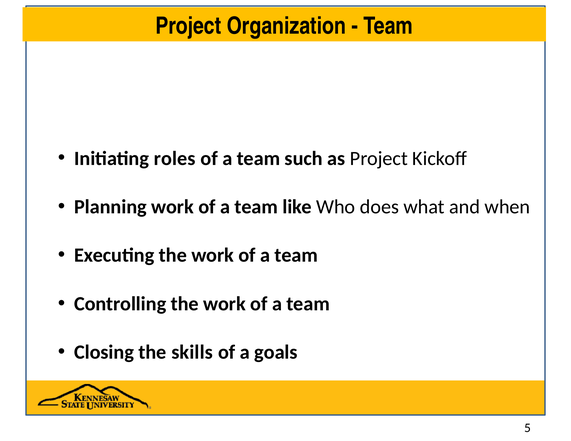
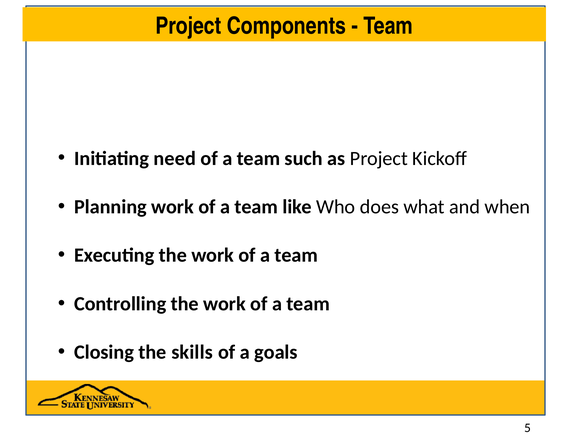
Organization: Organization -> Components
roles: roles -> need
